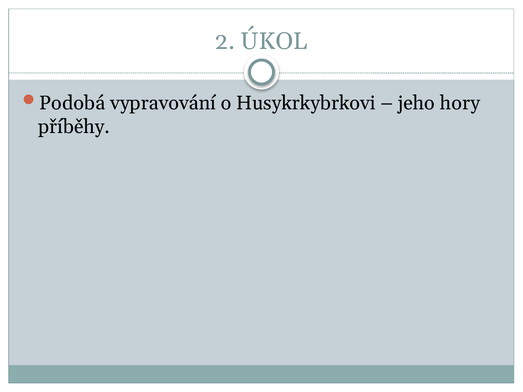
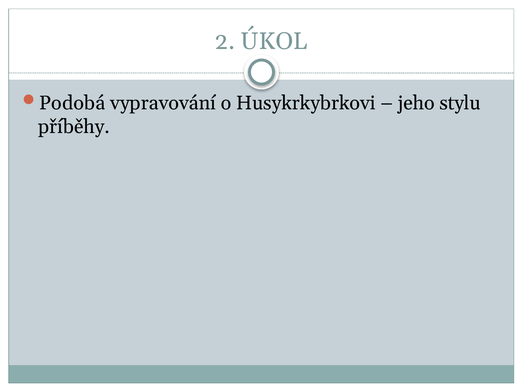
hory: hory -> stylu
